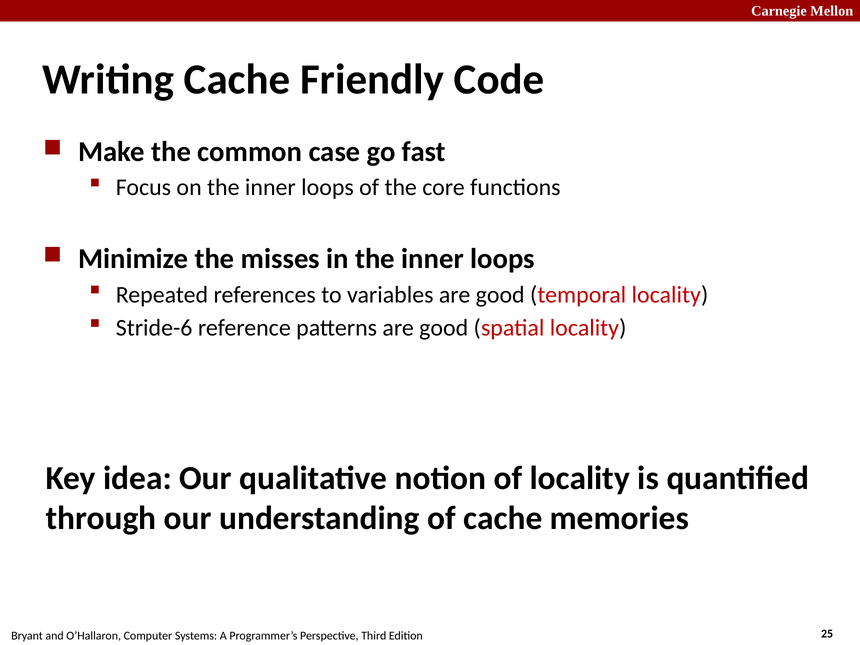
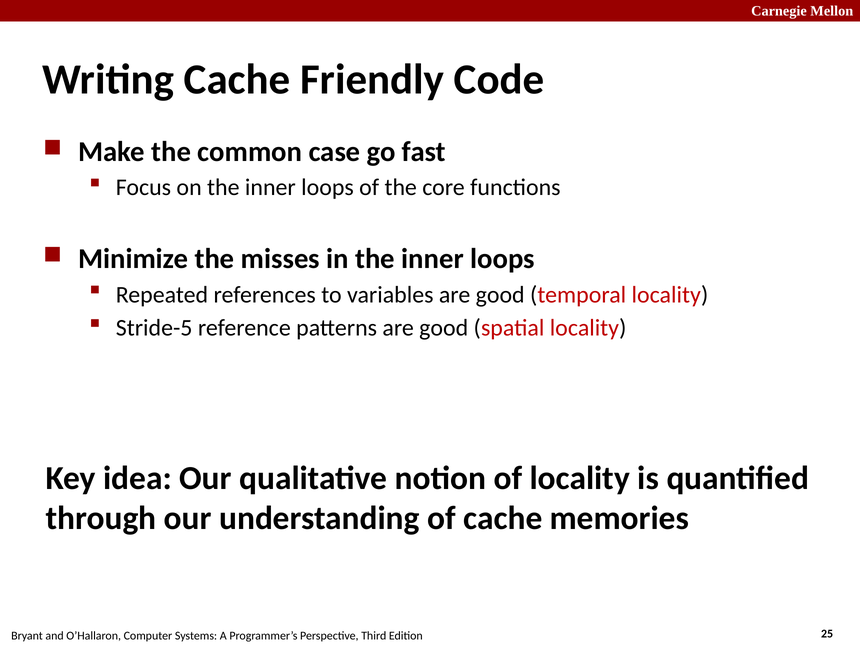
Stride-6: Stride-6 -> Stride-5
